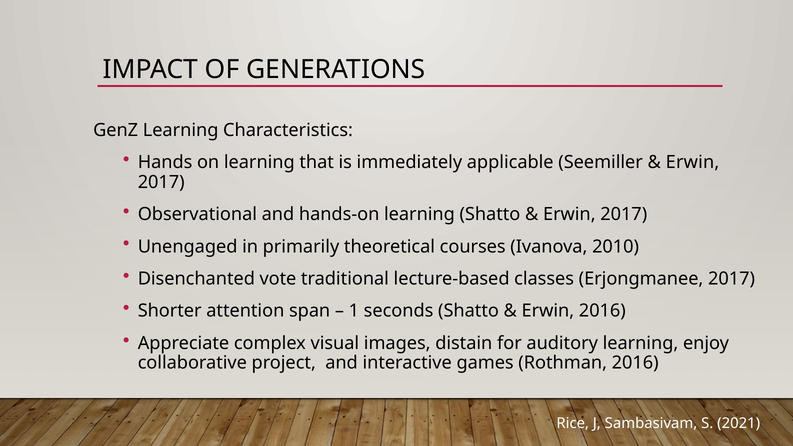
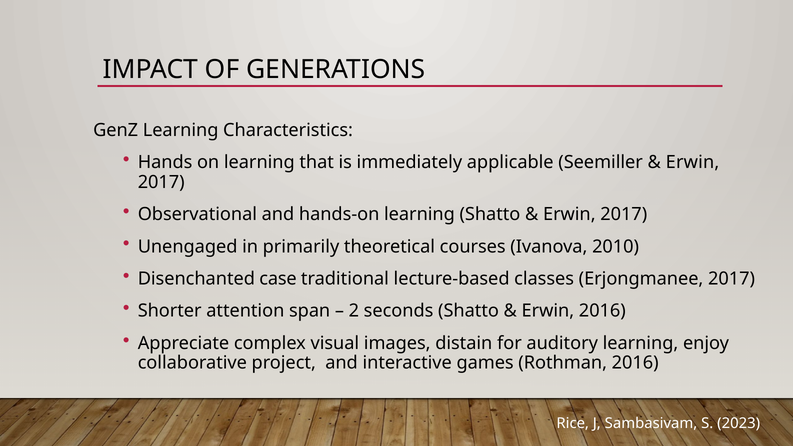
vote: vote -> case
1: 1 -> 2
2021: 2021 -> 2023
